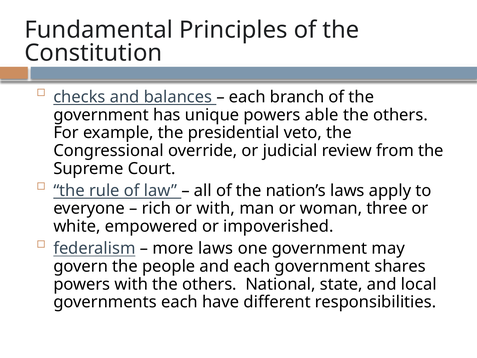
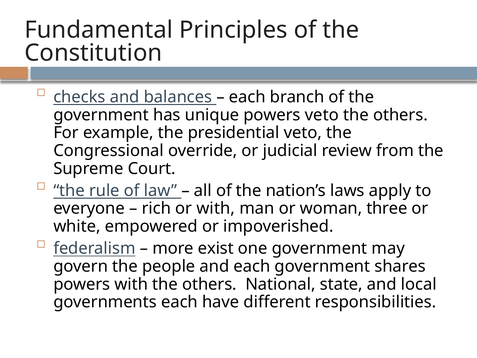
powers able: able -> veto
more laws: laws -> exist
